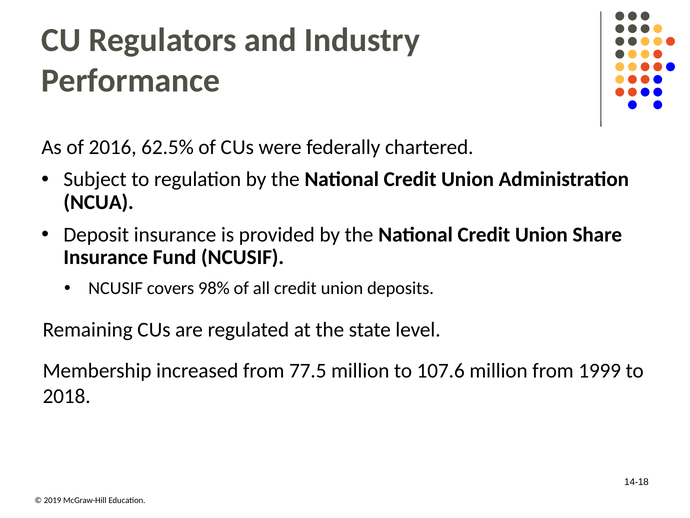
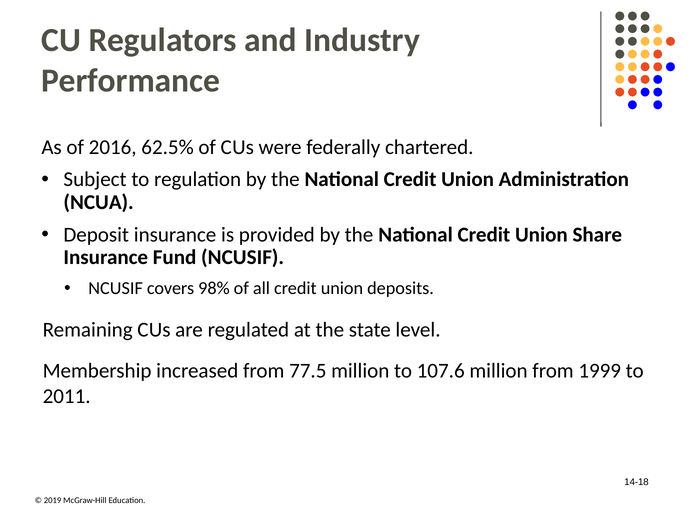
2018: 2018 -> 2011
